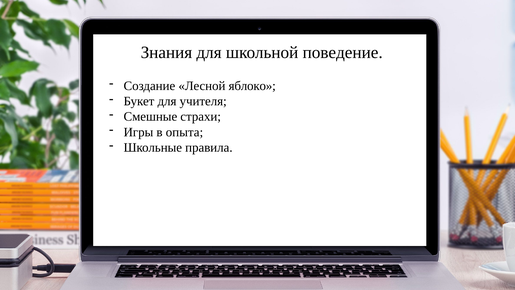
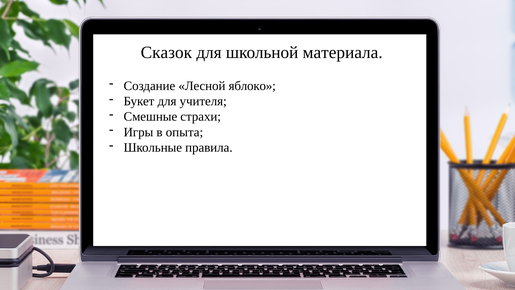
Знания: Знания -> Сказок
поведение: поведение -> материала
